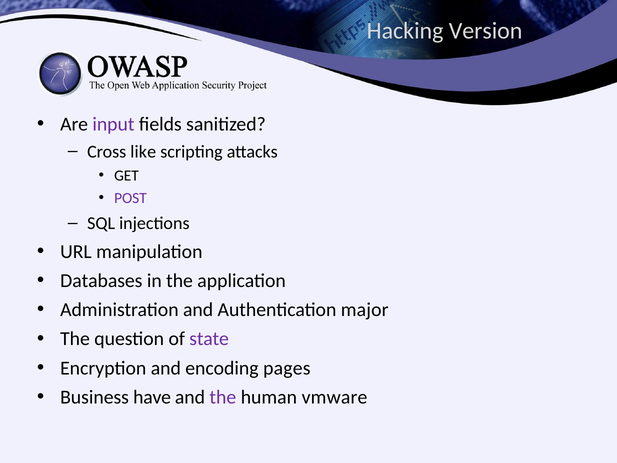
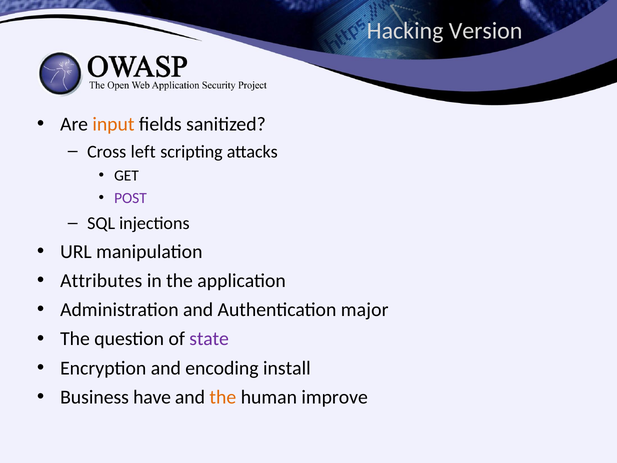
input colour: purple -> orange
like: like -> left
Databases: Databases -> Attributes
pages: pages -> install
the at (223, 397) colour: purple -> orange
vmware: vmware -> improve
